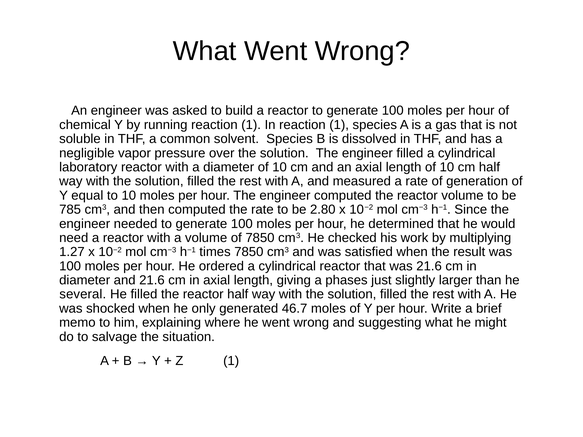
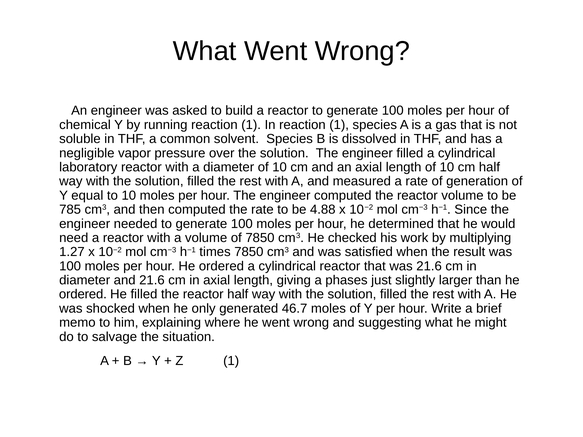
2.80: 2.80 -> 4.88
several at (83, 295): several -> ordered
